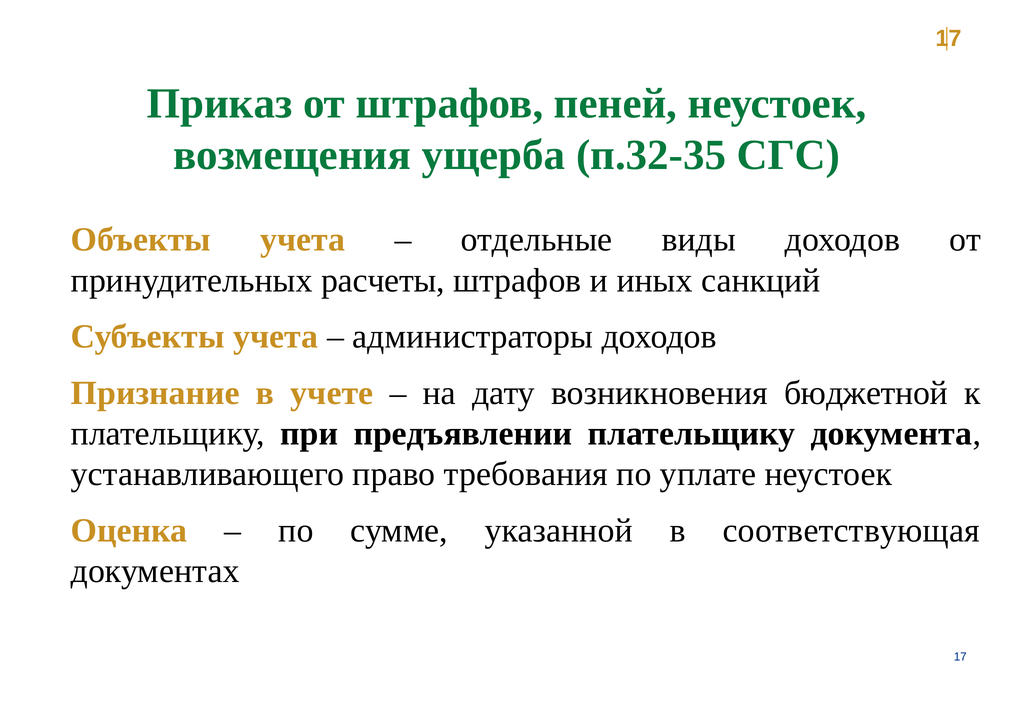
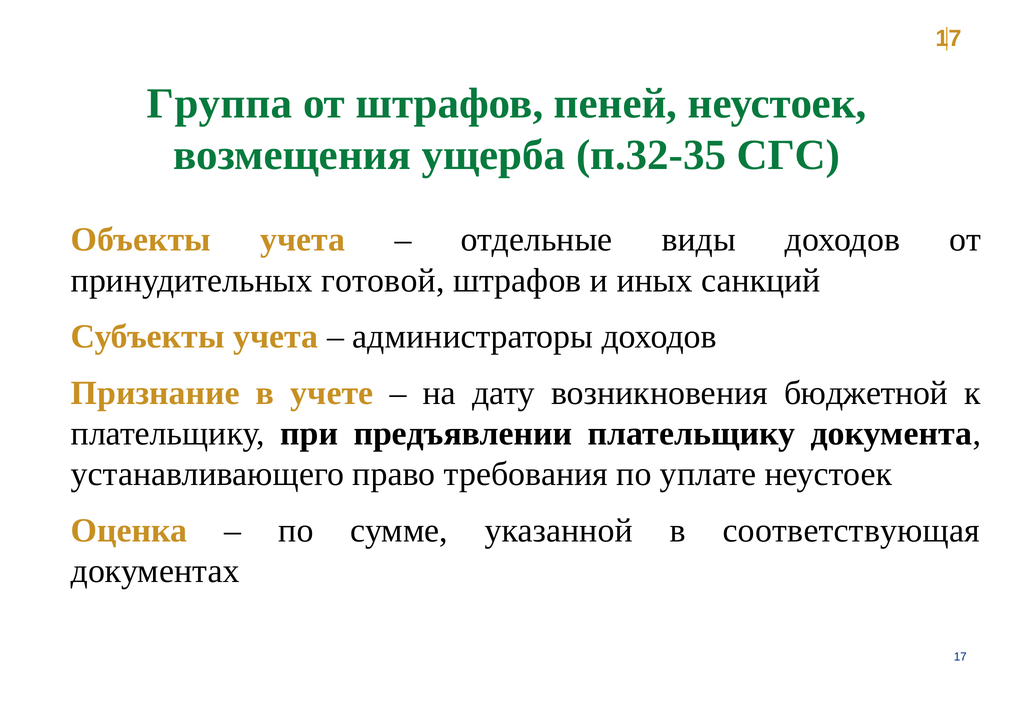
Приказ: Приказ -> Группа
расчеты: расчеты -> готовой
